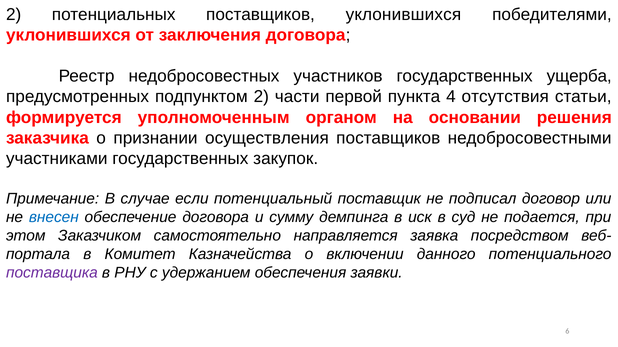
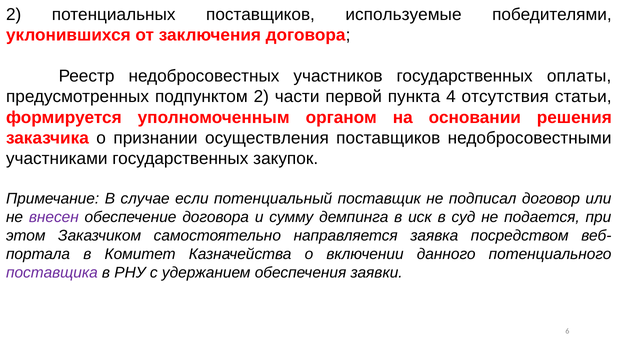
поставщиков уклонившихся: уклонившихся -> используемые
ущерба: ущерба -> оплаты
внесен colour: blue -> purple
